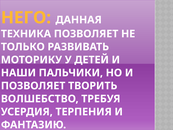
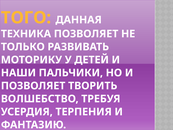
НЕГО: НЕГО -> ТОГО
